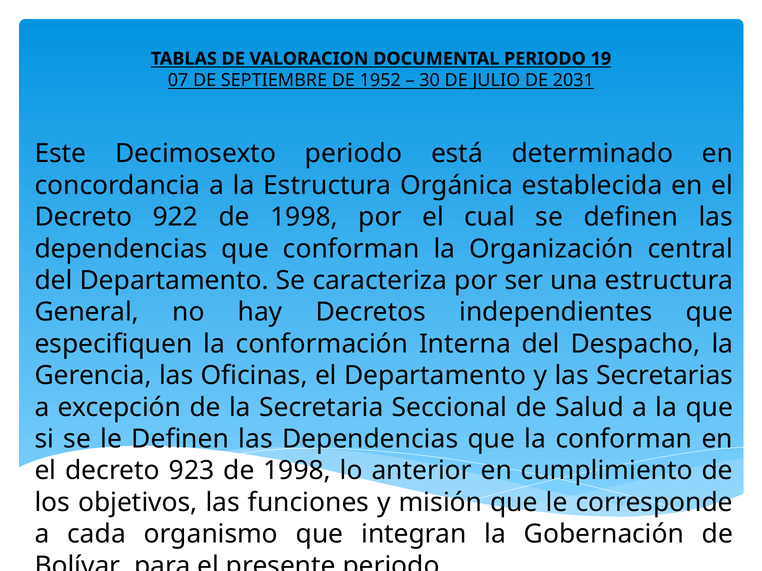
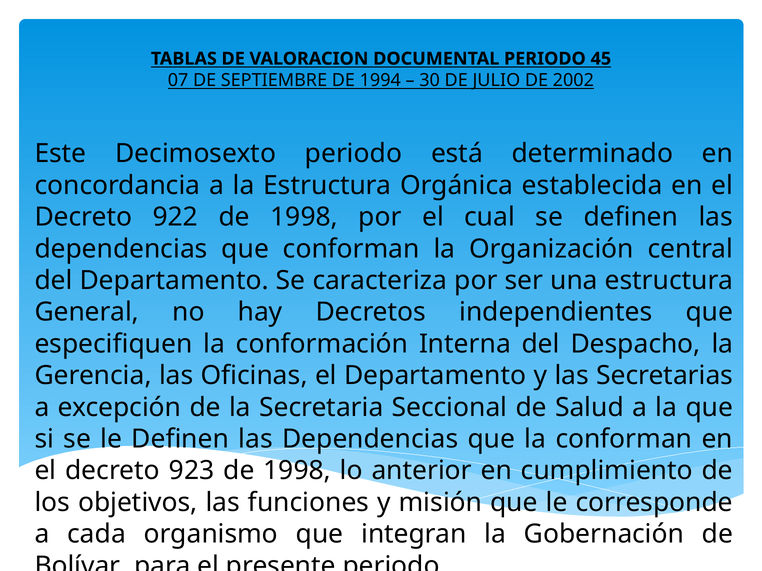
19: 19 -> 45
1952: 1952 -> 1994
2031: 2031 -> 2002
